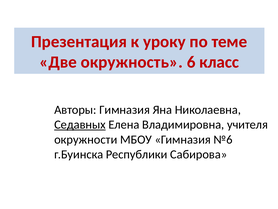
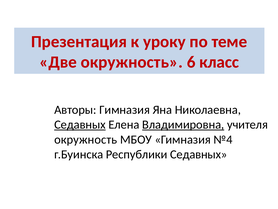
Владимировна underline: none -> present
окружности at (86, 139): окружности -> окружность
№6: №6 -> №4
Республики Сабирова: Сабирова -> Седавных
